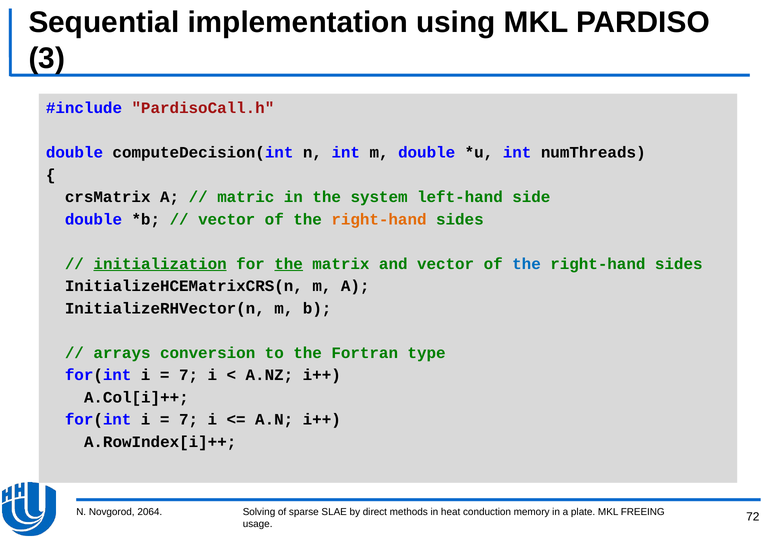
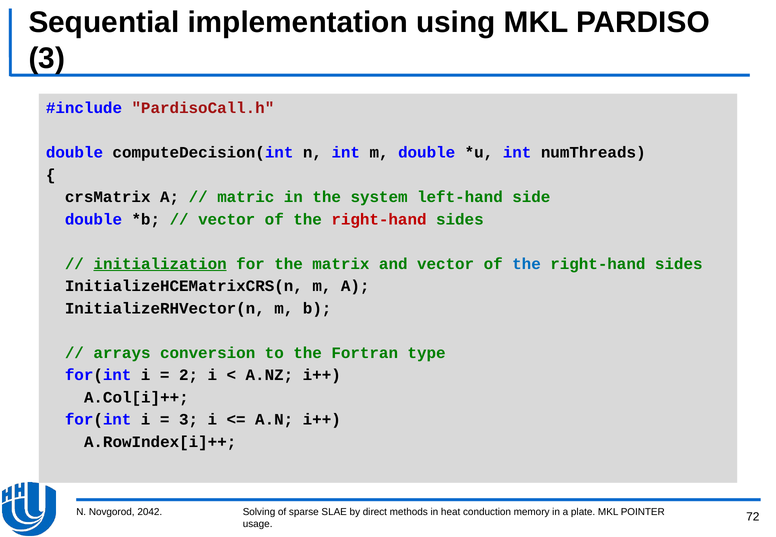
right-hand at (379, 219) colour: orange -> red
the at (289, 264) underline: present -> none
7 at (189, 375): 7 -> 2
7 at (189, 420): 7 -> 3
2064: 2064 -> 2042
FREEING: FREEING -> POINTER
